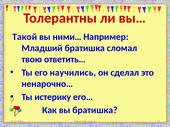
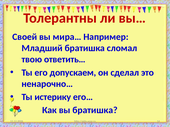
Такой: Такой -> Своей
ними…: ними… -> мира…
научились: научились -> допускаем
